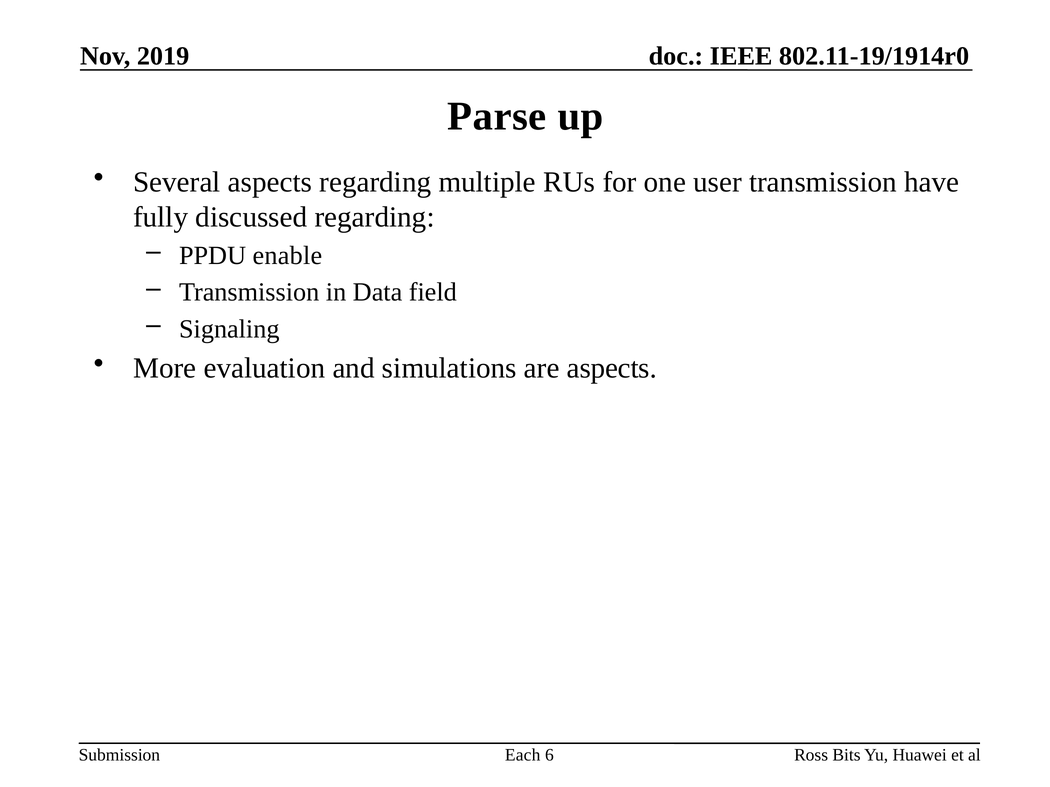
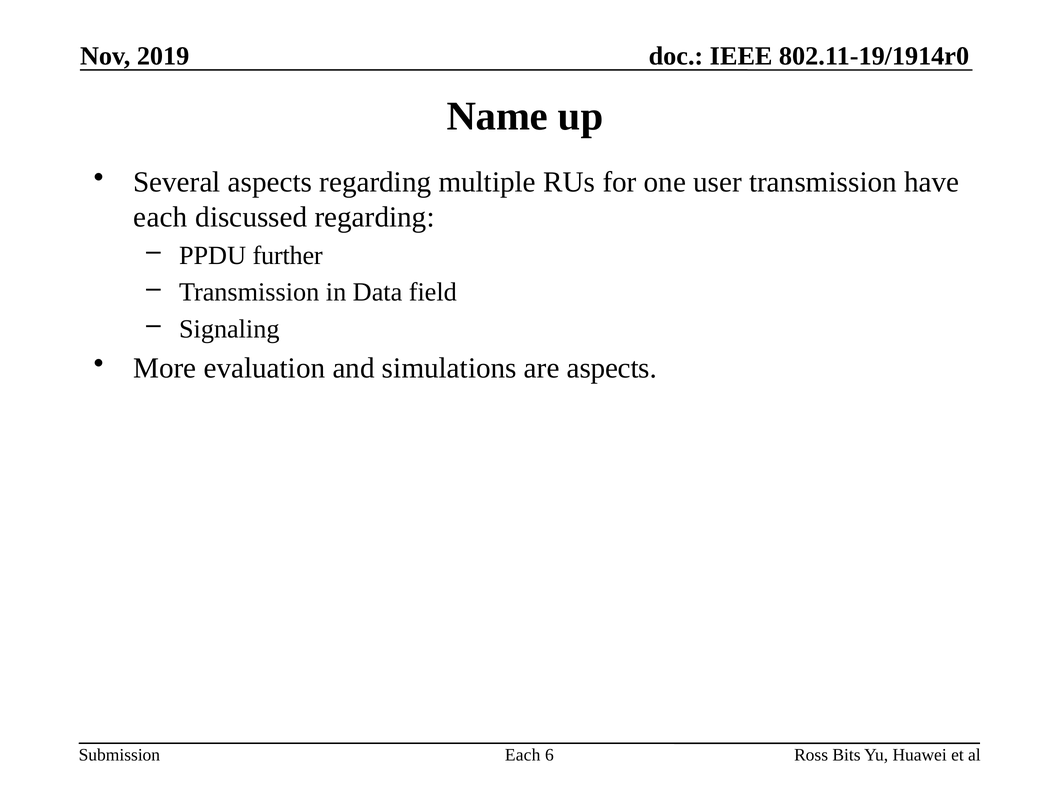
Parse: Parse -> Name
fully at (161, 217): fully -> each
enable: enable -> further
